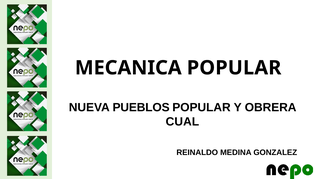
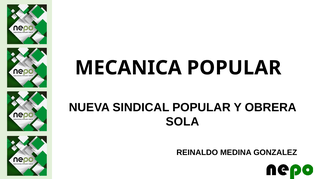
PUEBLOS: PUEBLOS -> SINDICAL
CUAL: CUAL -> SOLA
